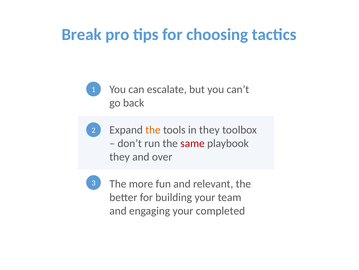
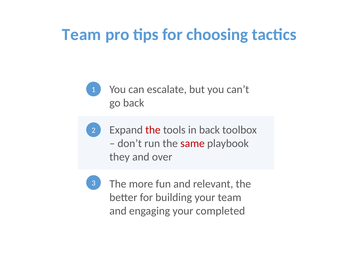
Break at (82, 34): Break -> Team
the at (153, 129) colour: orange -> red
in they: they -> back
